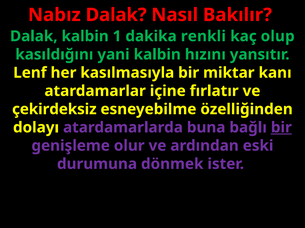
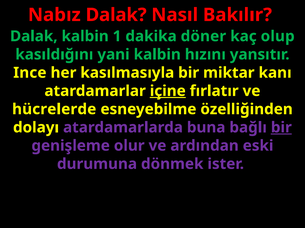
renkli: renkli -> döner
Lenf: Lenf -> Ince
içine underline: none -> present
çekirdeksiz: çekirdeksiz -> hücrelerde
